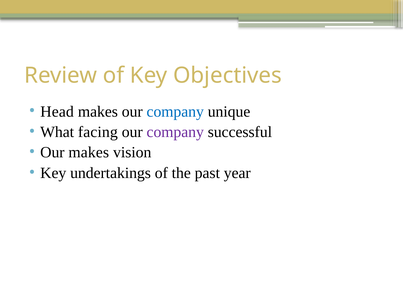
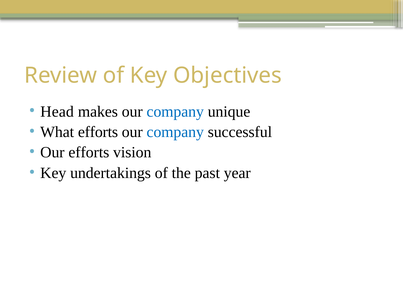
What facing: facing -> efforts
company at (175, 132) colour: purple -> blue
Our makes: makes -> efforts
